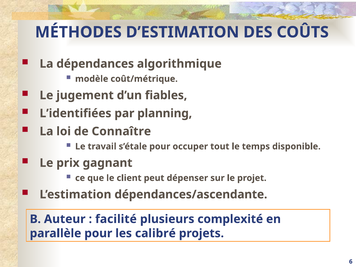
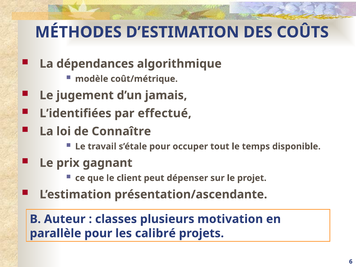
fiables: fiables -> jamais
planning: planning -> effectué
dépendances/ascendante: dépendances/ascendante -> présentation/ascendante
facilité: facilité -> classes
complexité: complexité -> motivation
